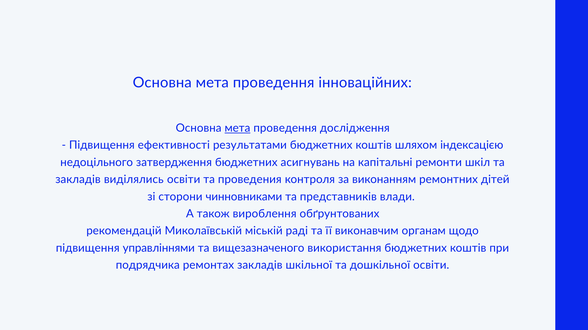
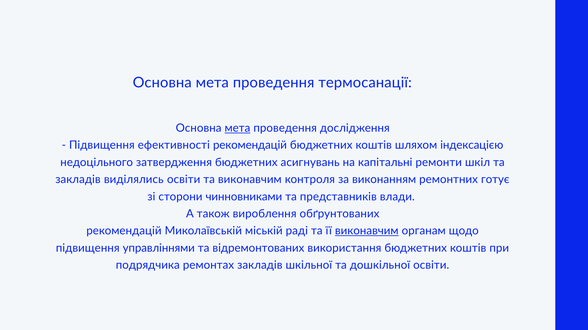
інноваційних: інноваційних -> термосанації
ефективності результатами: результатами -> рекомендацій
та проведения: проведения -> виконавчим
дітей: дітей -> готує
виконавчим at (367, 231) underline: none -> present
вищезазначеного: вищезазначеного -> відремонтованих
